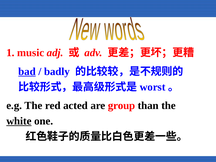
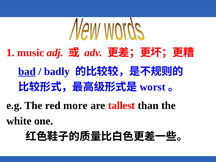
acted: acted -> more
group: group -> tallest
white underline: present -> none
